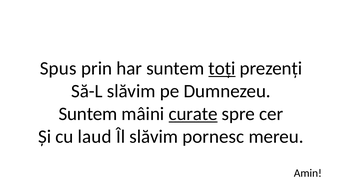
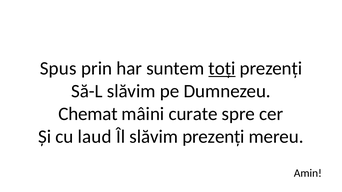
Suntem at (88, 114): Suntem -> Chemat
curate underline: present -> none
slăvim pornesc: pornesc -> prezenți
